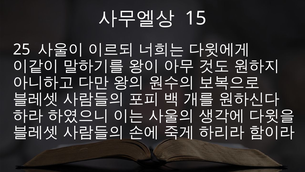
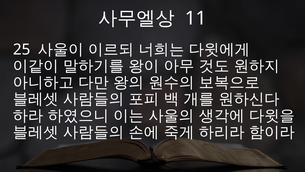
15: 15 -> 11
